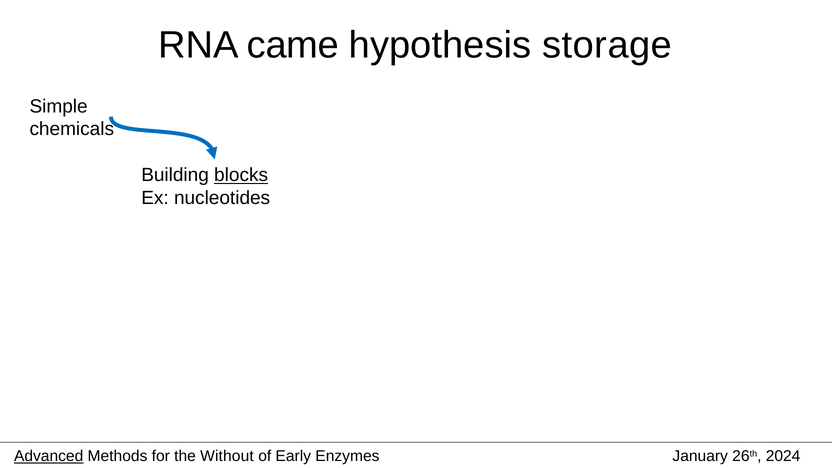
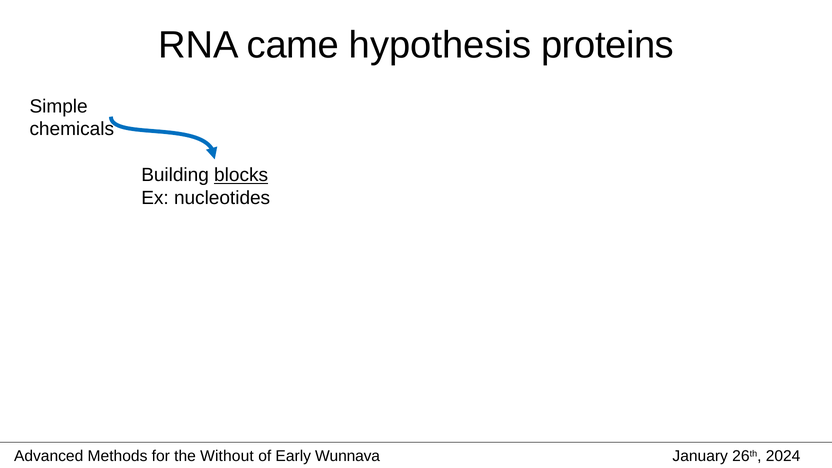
storage: storage -> proteins
Advanced underline: present -> none
Enzymes: Enzymes -> Wunnava
